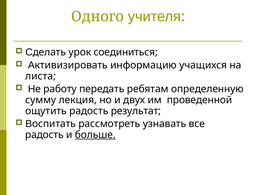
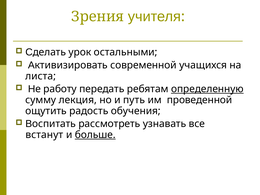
Одного: Одного -> Зрения
соединиться: соединиться -> остальными
информацию: информацию -> современной
определенную underline: none -> present
двух: двух -> путь
результат: результат -> обучения
радость at (44, 135): радость -> встанут
